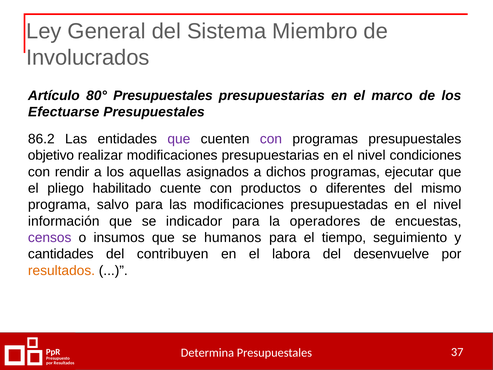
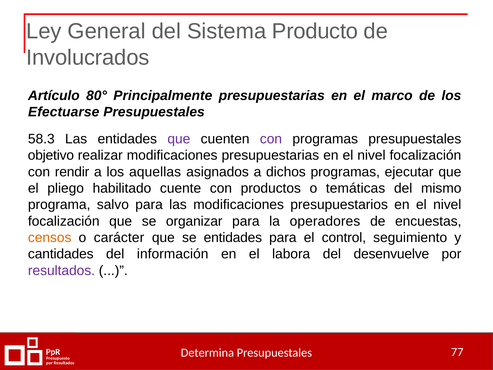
Miembro: Miembro -> Producto
80° Presupuestales: Presupuestales -> Principalmente
86.2: 86.2 -> 58.3
condiciones at (425, 155): condiciones -> focalización
diferentes: diferentes -> temáticas
presupuestadas: presupuestadas -> presupuestarios
información at (64, 221): información -> focalización
indicador: indicador -> organizar
censos colour: purple -> orange
insumos: insumos -> carácter
se humanos: humanos -> entidades
tiempo: tiempo -> control
contribuyen: contribuyen -> información
resultados at (61, 270) colour: orange -> purple
37: 37 -> 77
